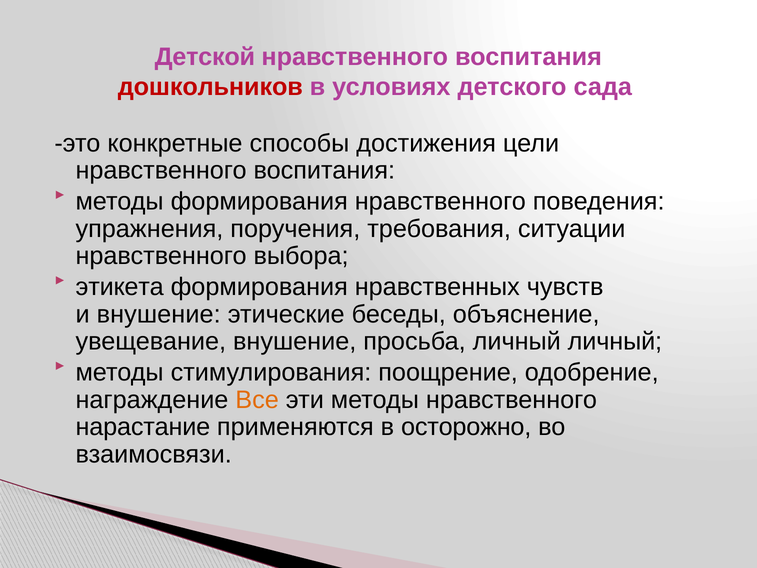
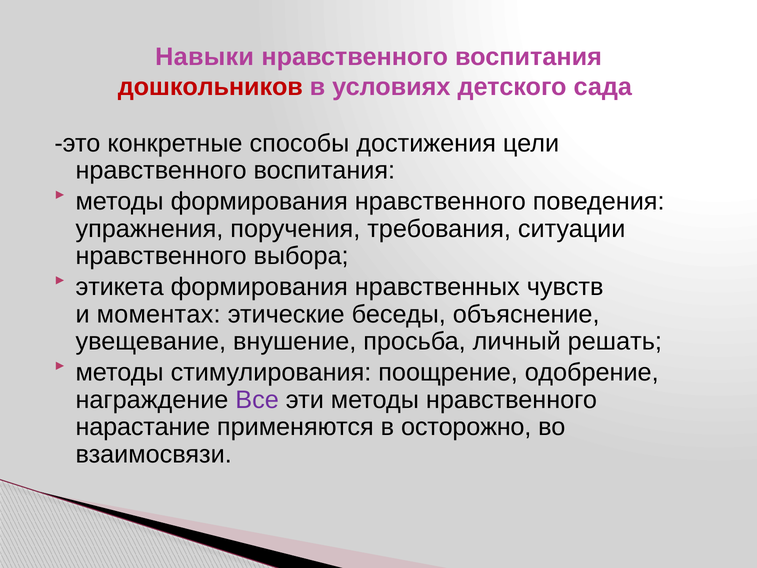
Детской: Детской -> Навыки
и внушение: внушение -> моментах
личный личный: личный -> решать
Все colour: orange -> purple
